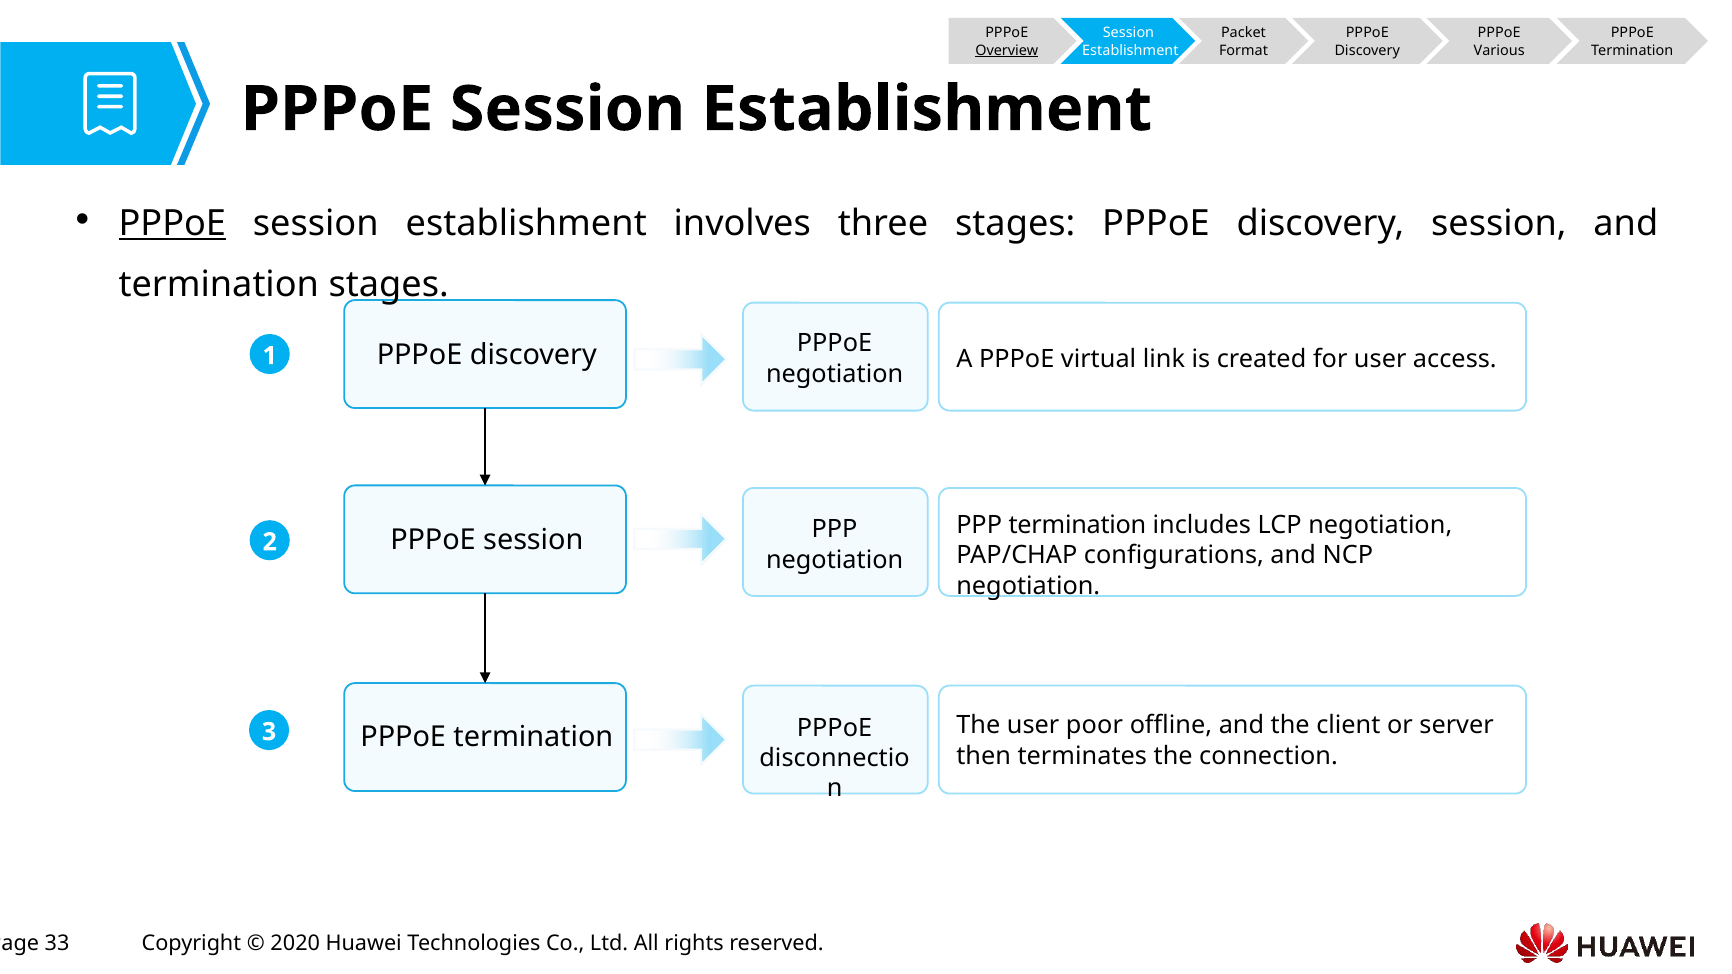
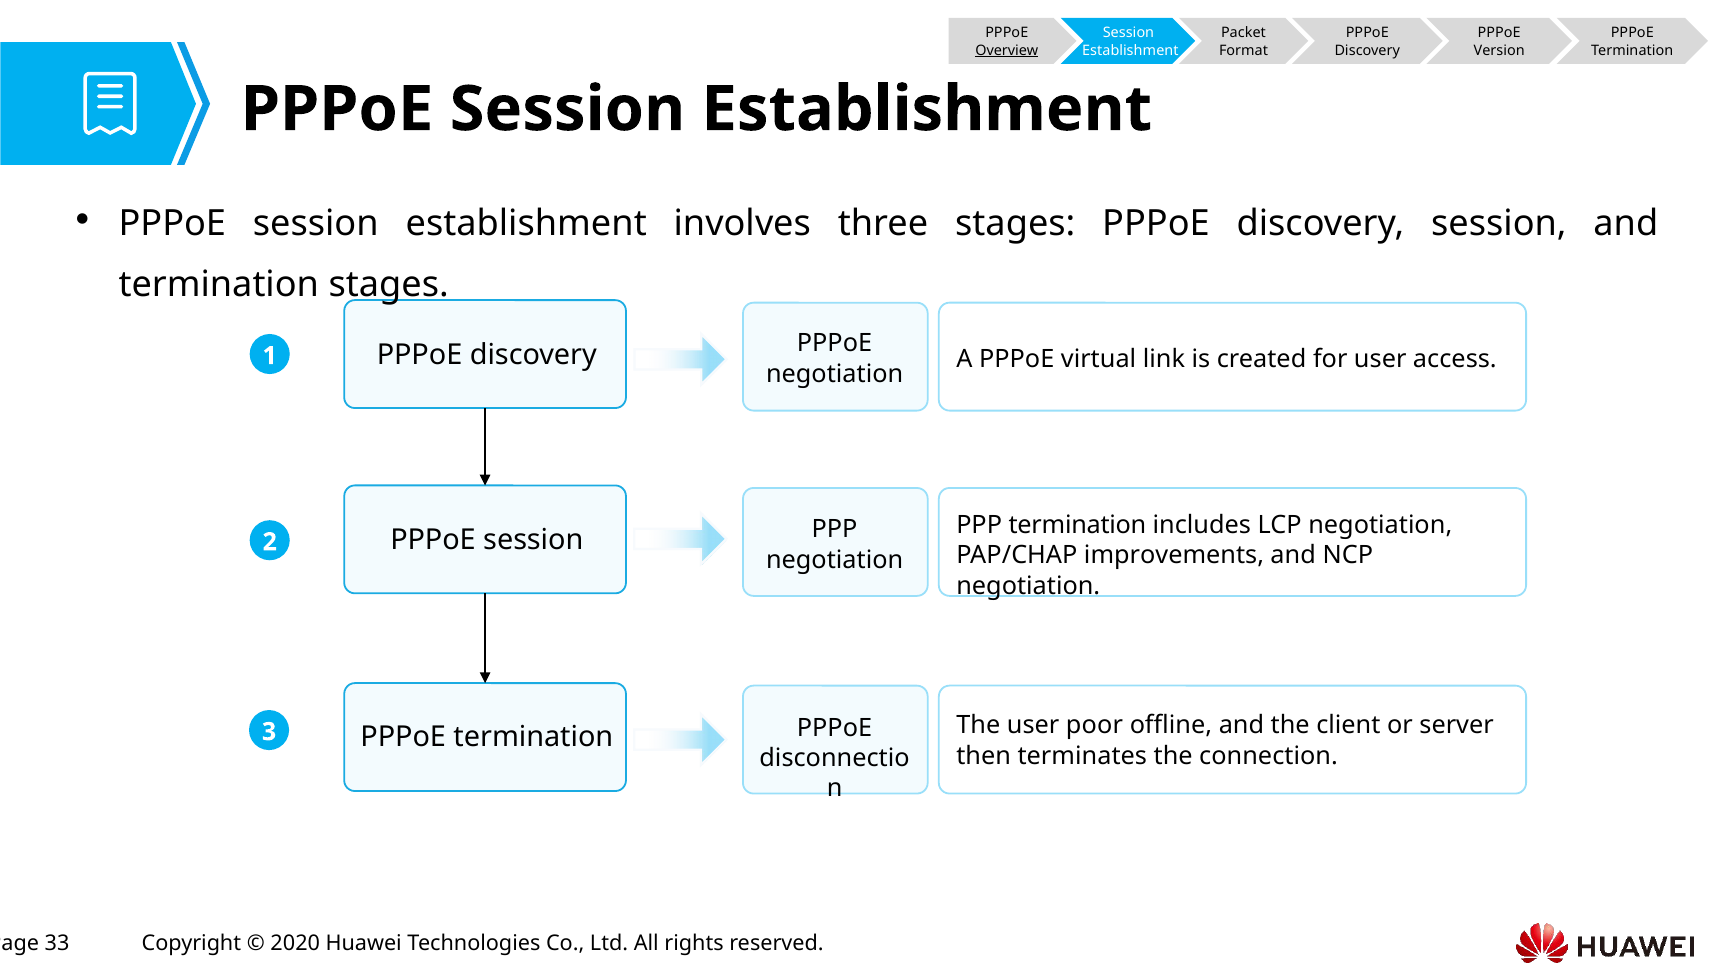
Various: Various -> Version
PPPoE at (172, 224) underline: present -> none
configurations: configurations -> improvements
